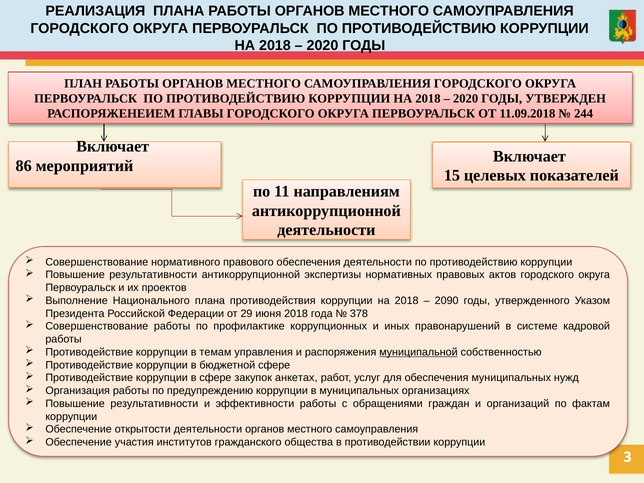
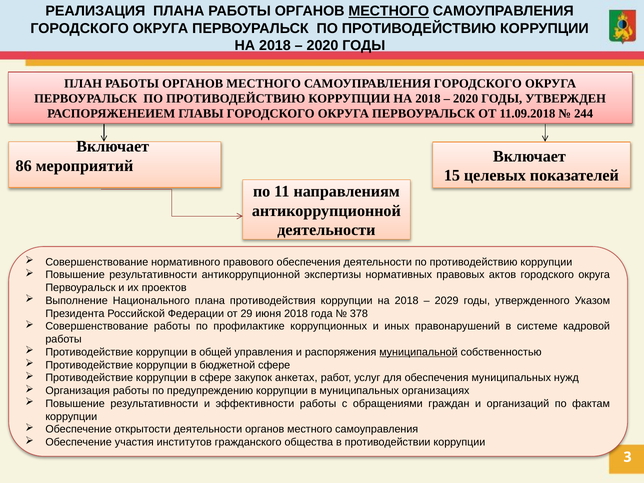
МЕСТНОГО at (389, 11) underline: none -> present
2090: 2090 -> 2029
темам: темам -> общей
